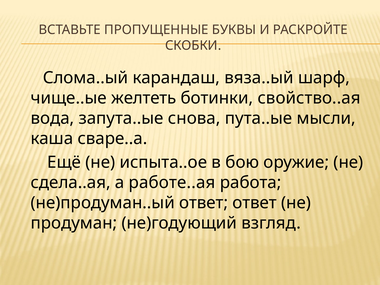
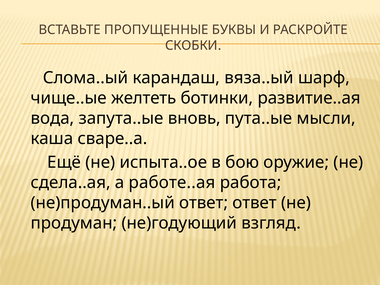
свойство..ая: свойство..ая -> развитие..ая
снова: снова -> вновь
